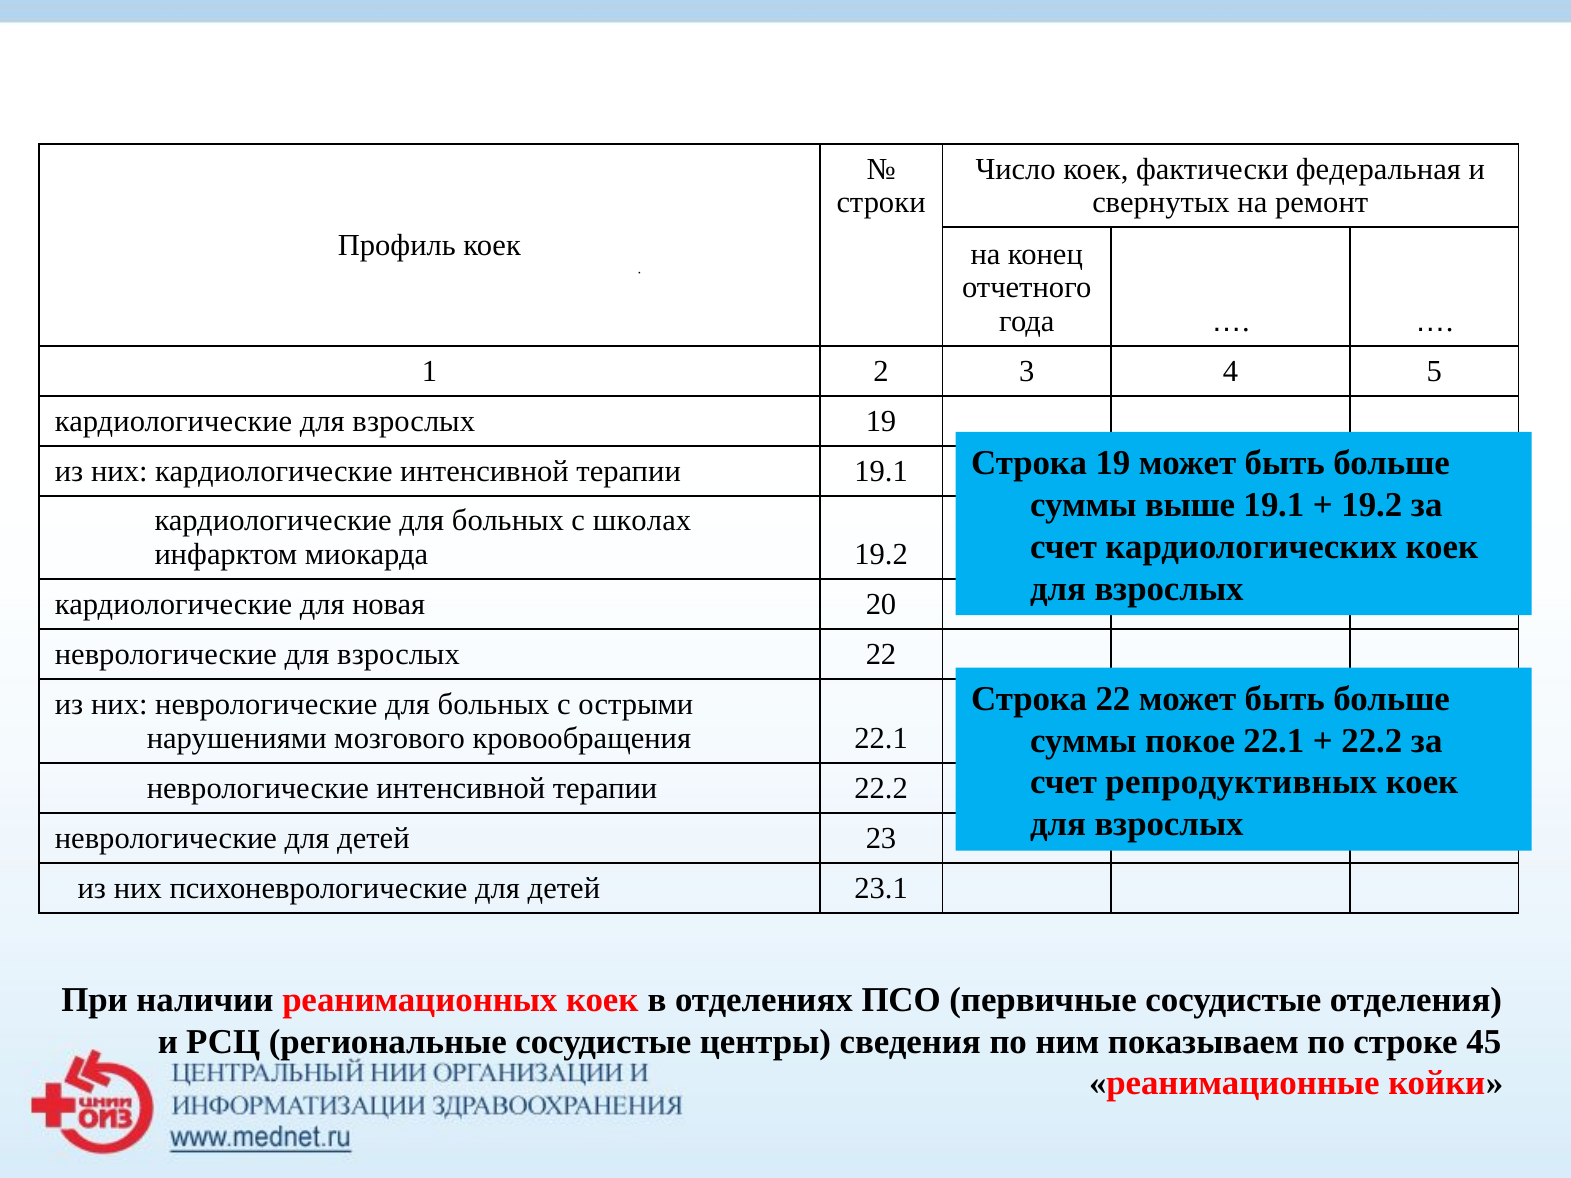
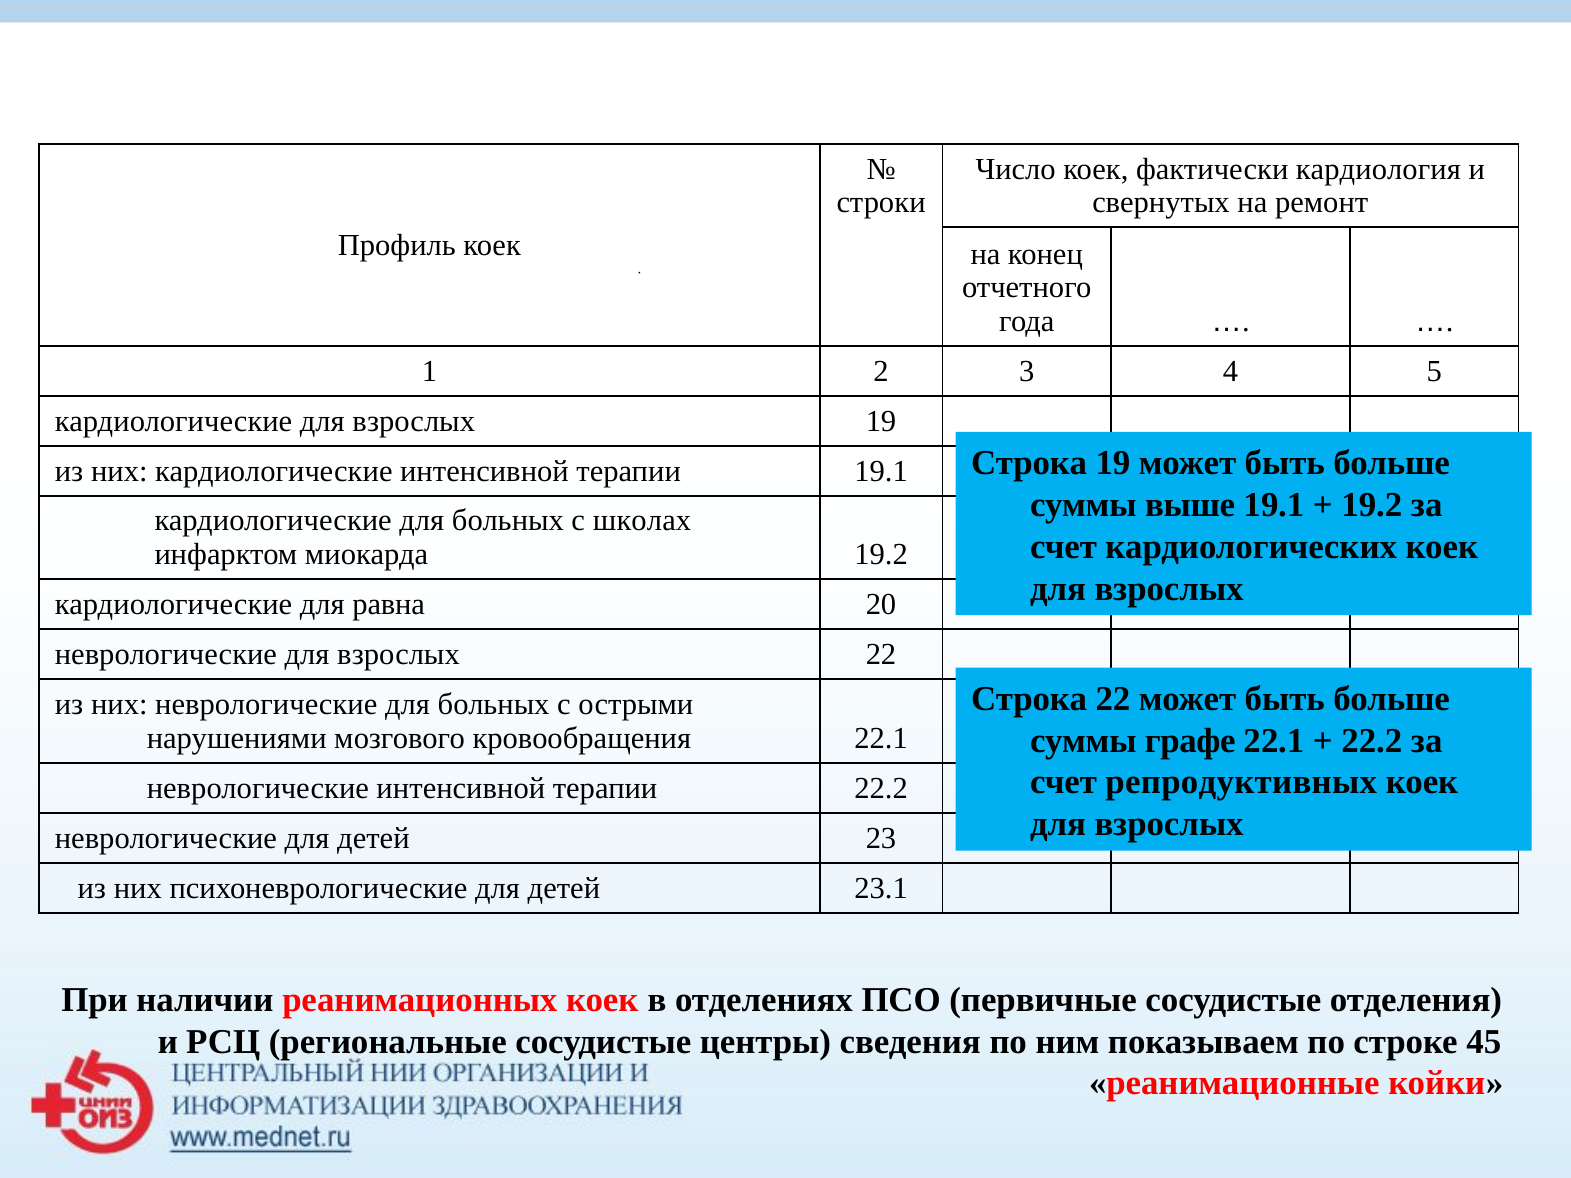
федеральная: федеральная -> кардиология
новая: новая -> равна
покое: покое -> графе
